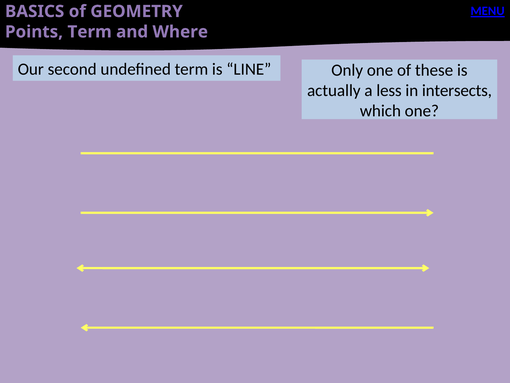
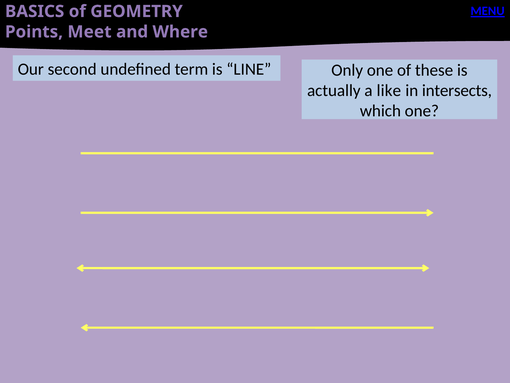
Points Term: Term -> Meet
less: less -> like
